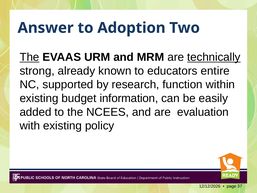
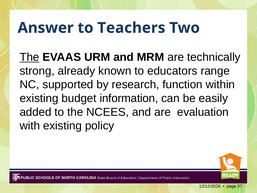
Adoption: Adoption -> Teachers
technically underline: present -> none
entire: entire -> range
